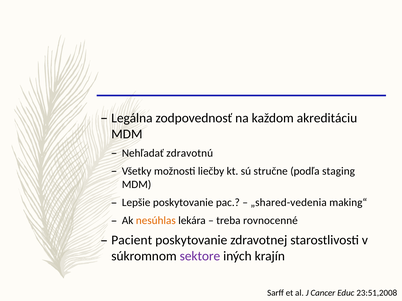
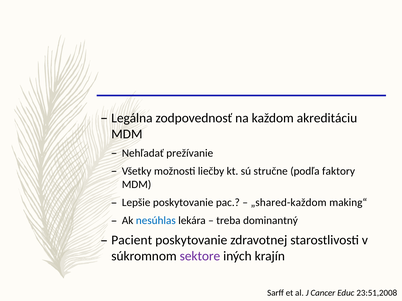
zdravotnú: zdravotnú -> prežívanie
staging: staging -> faktory
„shared-vedenia: „shared-vedenia -> „shared-každom
nesúhlas colour: orange -> blue
rovnocenné: rovnocenné -> dominantný
